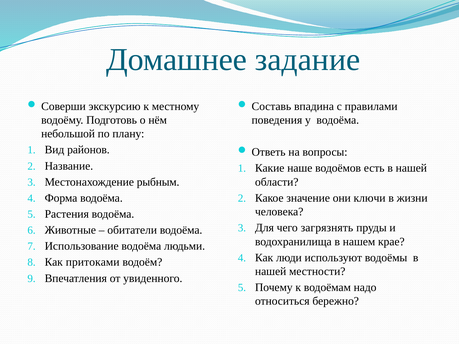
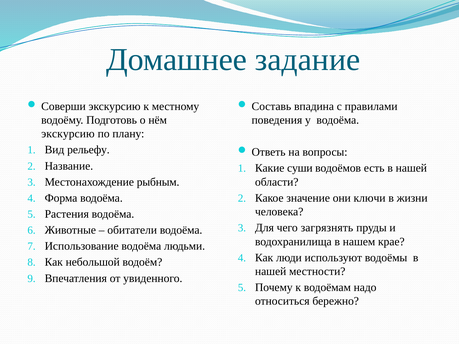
небольшой at (68, 134): небольшой -> экскурсию
районов: районов -> рельефу
наше: наше -> суши
притоками: притоками -> небольшой
